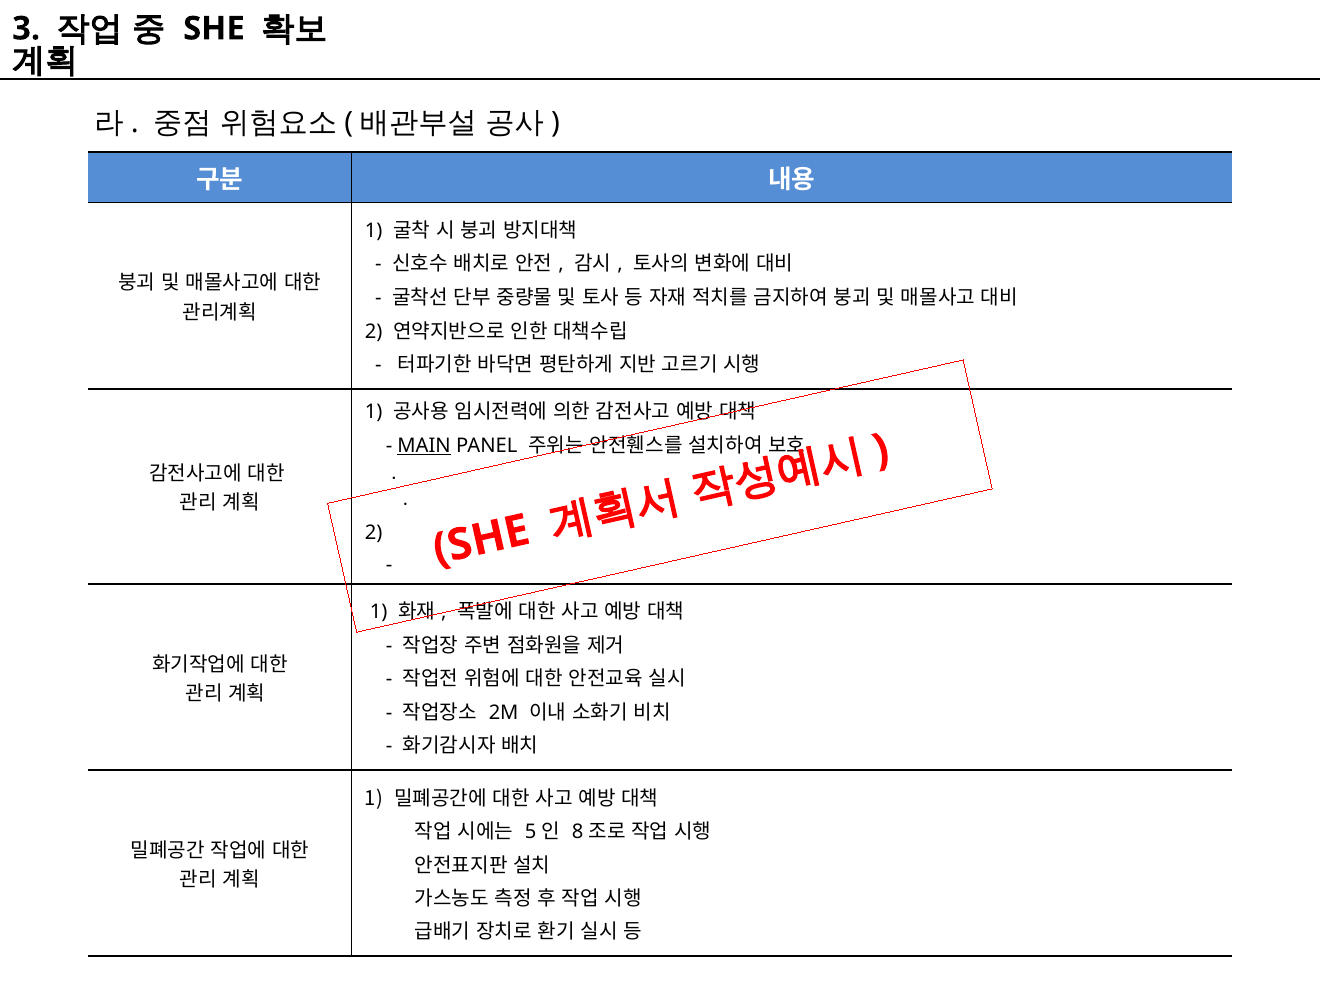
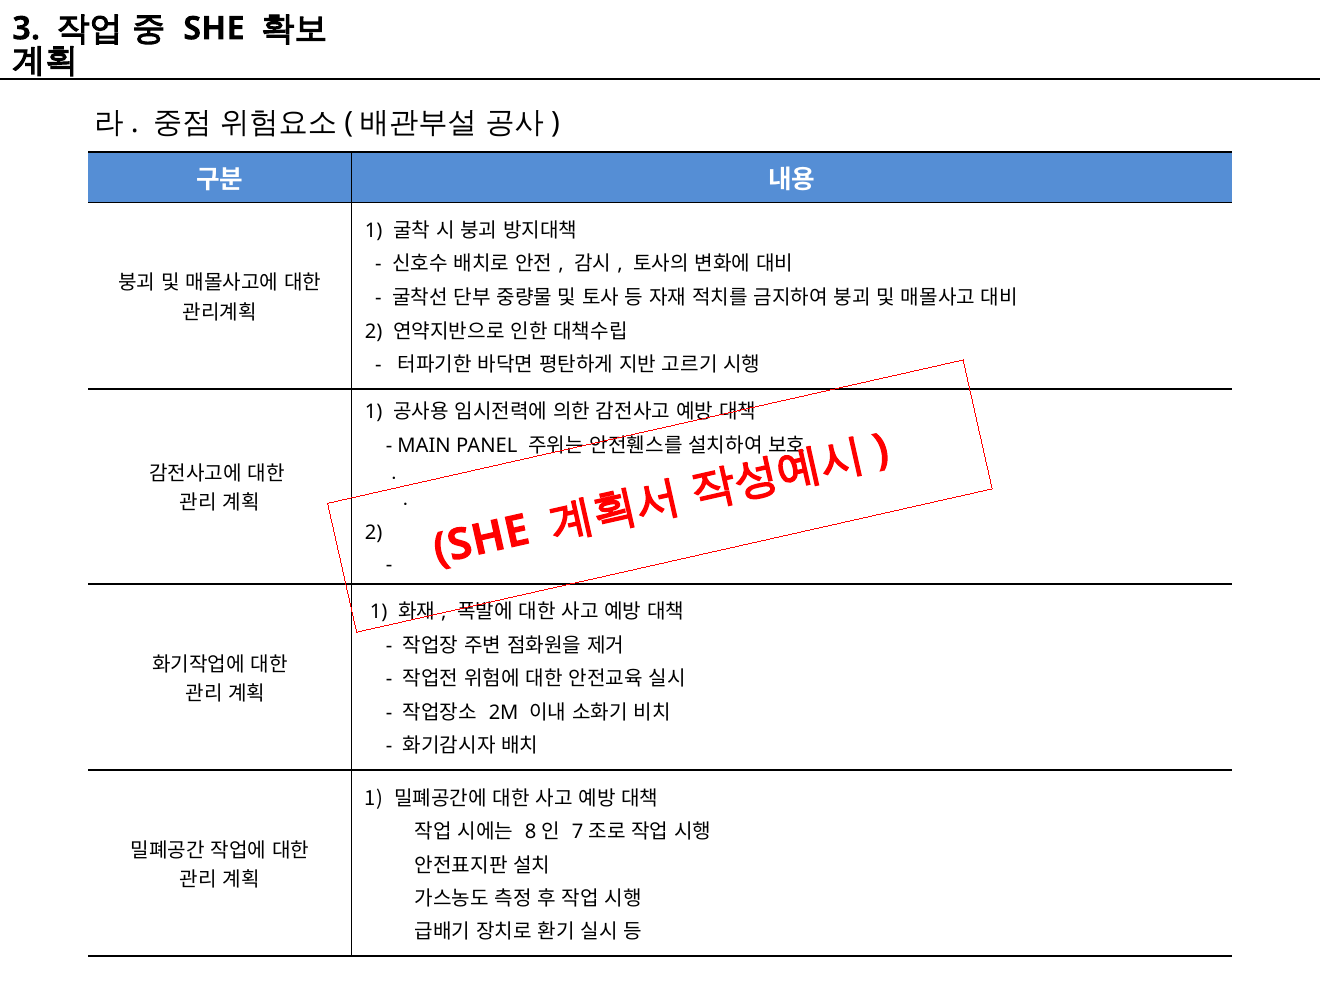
MAIN underline: present -> none
5: 5 -> 8
8: 8 -> 7
